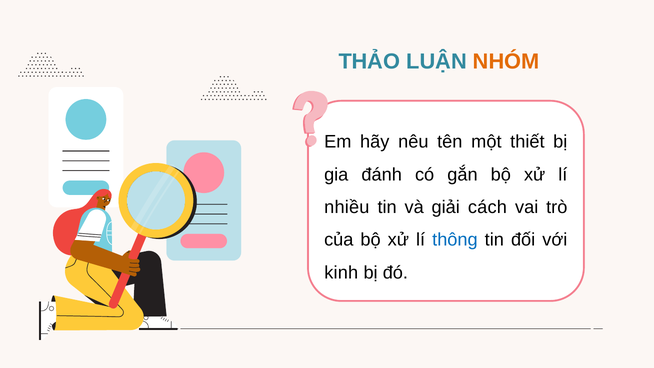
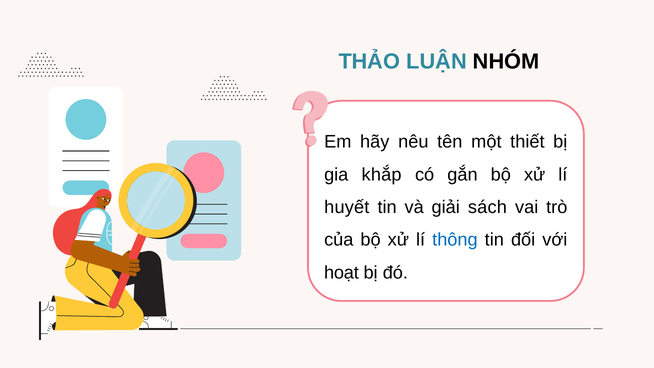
NHÓM colour: orange -> black
đánh: đánh -> khắp
nhiều: nhiều -> huyết
cách: cách -> sách
kinh: kinh -> hoạt
